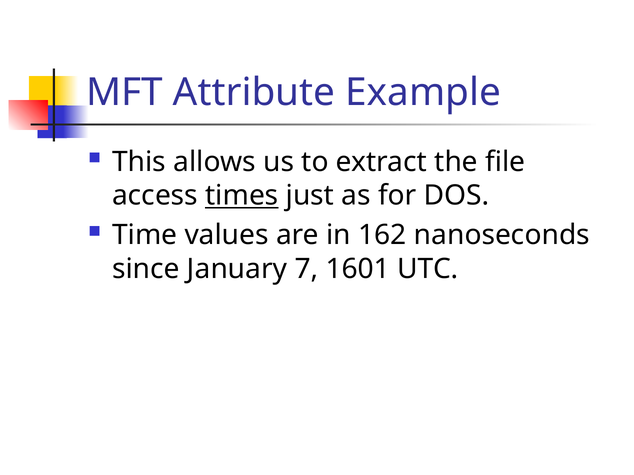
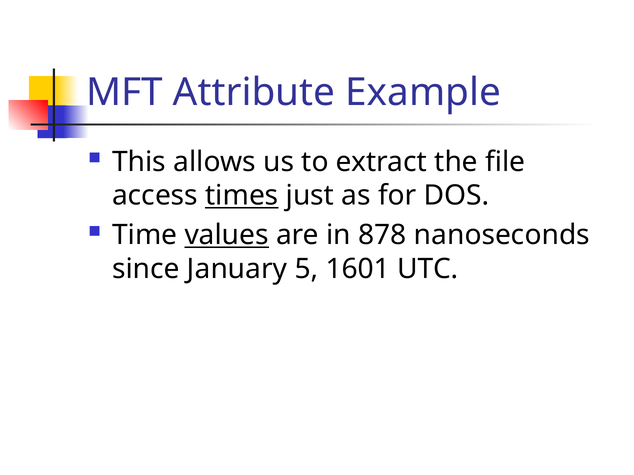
values underline: none -> present
162: 162 -> 878
7: 7 -> 5
